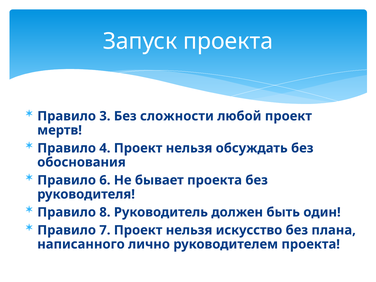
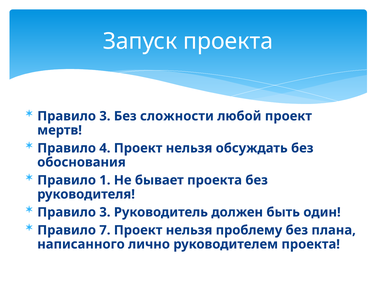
6: 6 -> 1
8 at (105, 212): 8 -> 3
искусство: искусство -> проблему
